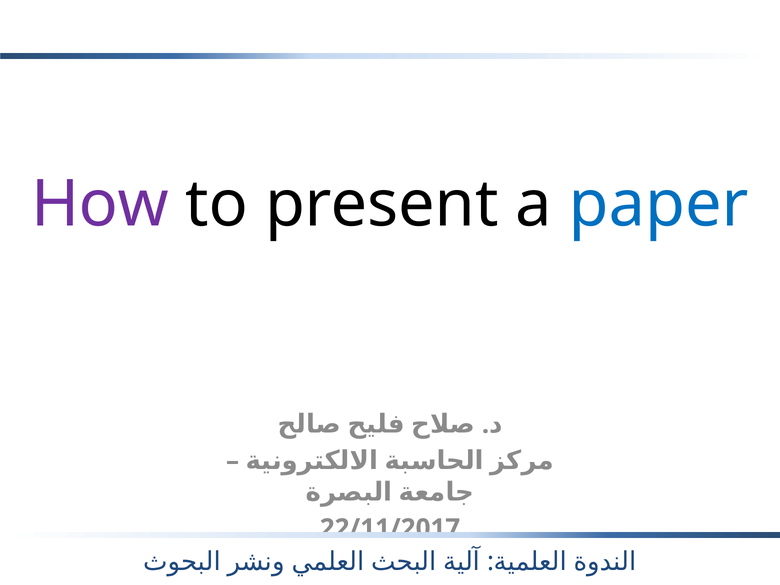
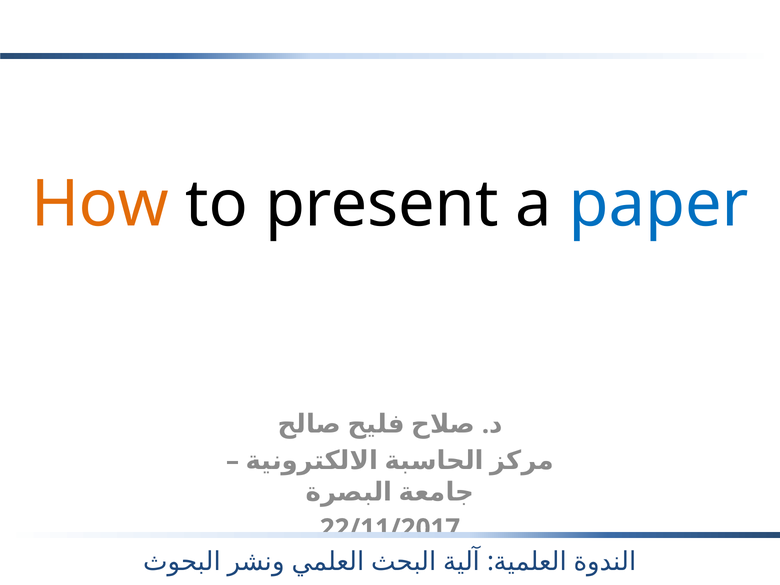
How colour: purple -> orange
